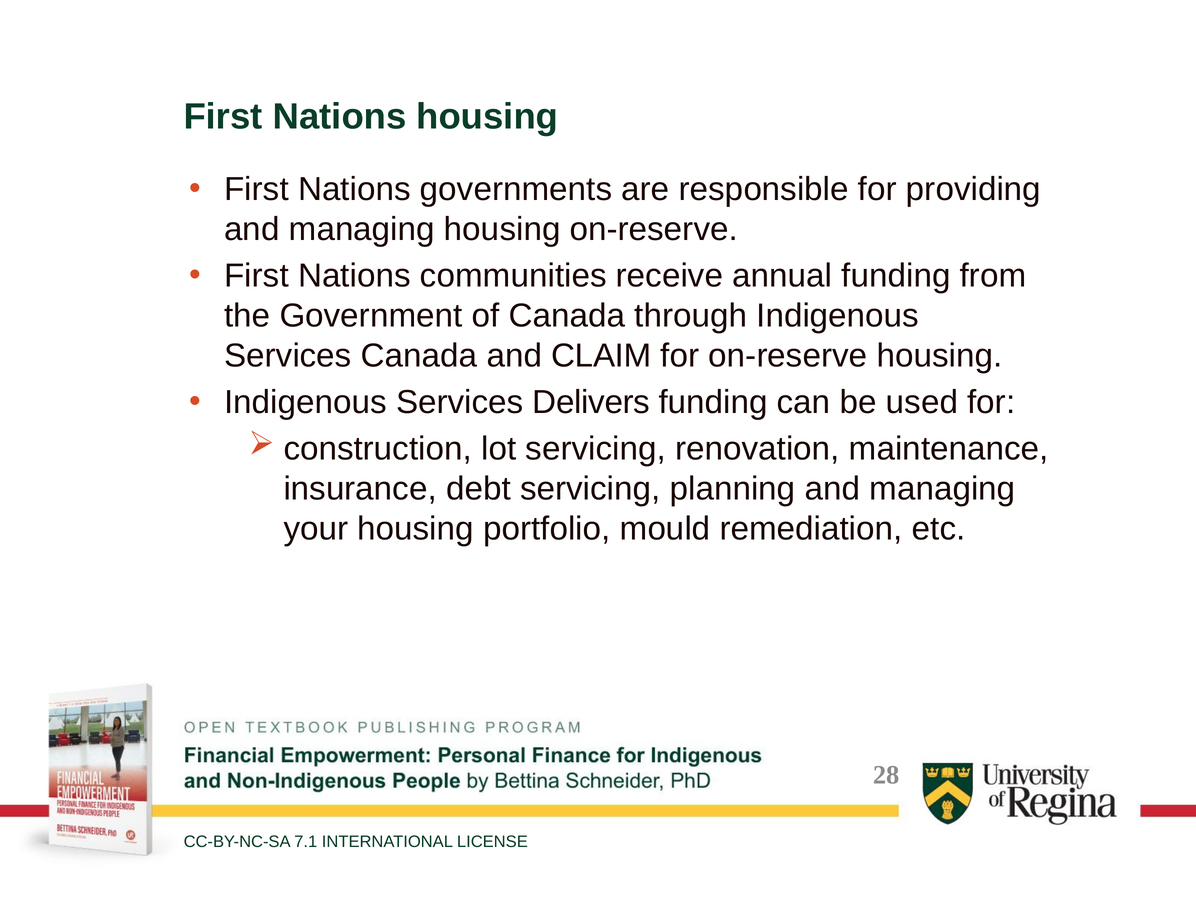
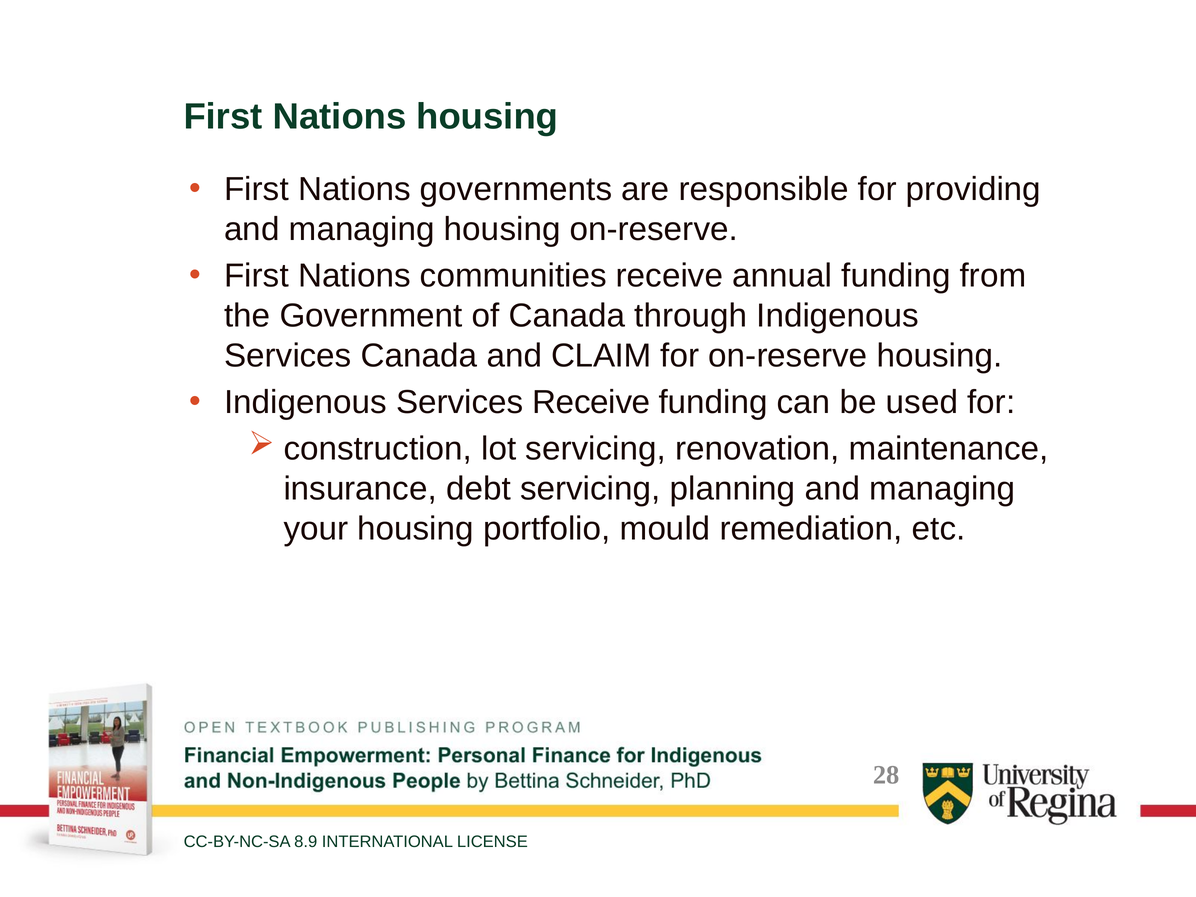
Services Delivers: Delivers -> Receive
7.1: 7.1 -> 8.9
